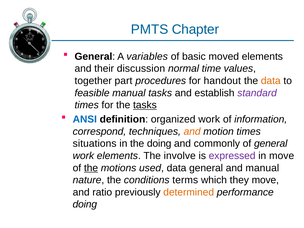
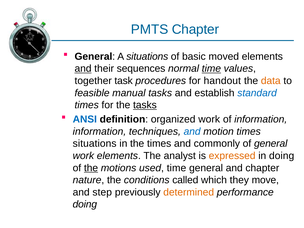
A variables: variables -> situations
and at (83, 69) underline: none -> present
discussion: discussion -> sequences
time at (211, 69) underline: none -> present
part: part -> task
standard colour: purple -> blue
correspond at (99, 131): correspond -> information
and at (192, 131) colour: orange -> blue
the doing: doing -> times
involve: involve -> analyst
expressed colour: purple -> orange
in move: move -> doing
used data: data -> time
and manual: manual -> chapter
terms: terms -> called
ratio: ratio -> step
